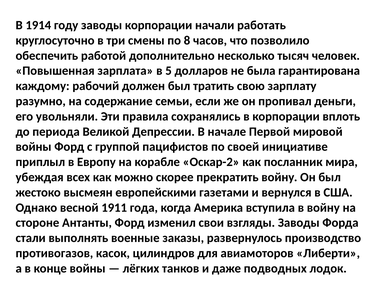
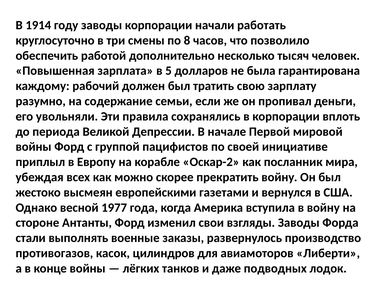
1911: 1911 -> 1977
